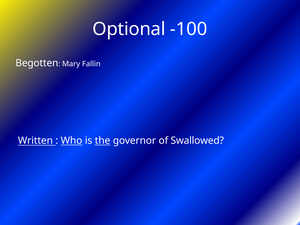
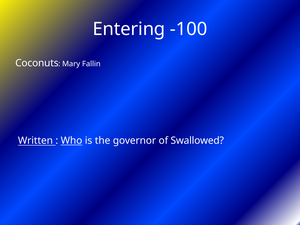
Optional: Optional -> Entering
Begotten: Begotten -> Coconuts
the underline: present -> none
